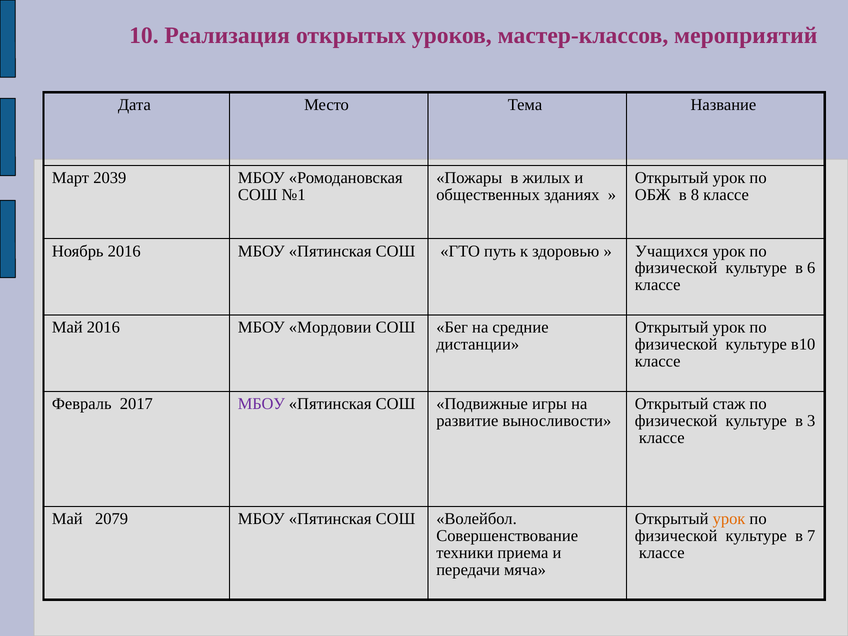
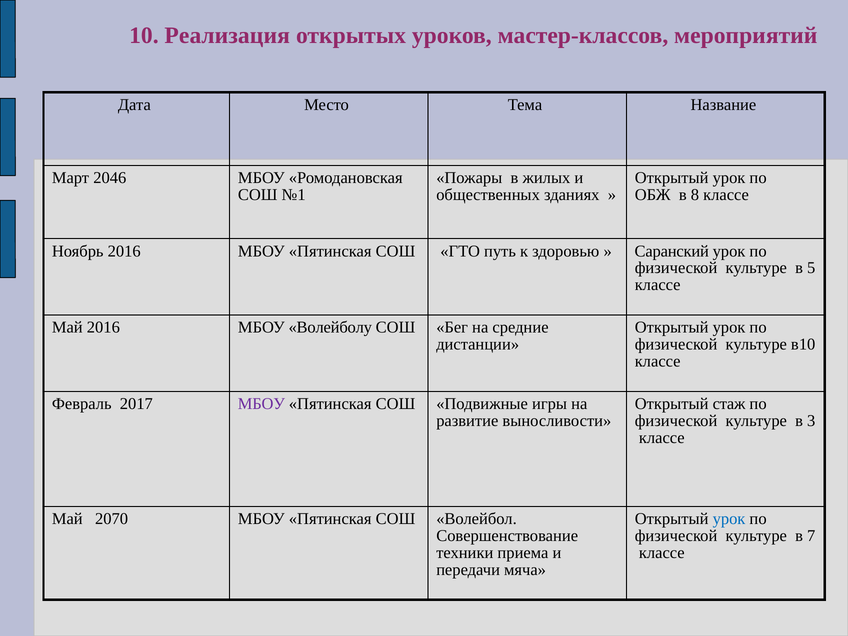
2039: 2039 -> 2046
Учащихся: Учащихся -> Саранский
6: 6 -> 5
Мордовии: Мордовии -> Волейболу
2079: 2079 -> 2070
урок at (729, 519) colour: orange -> blue
